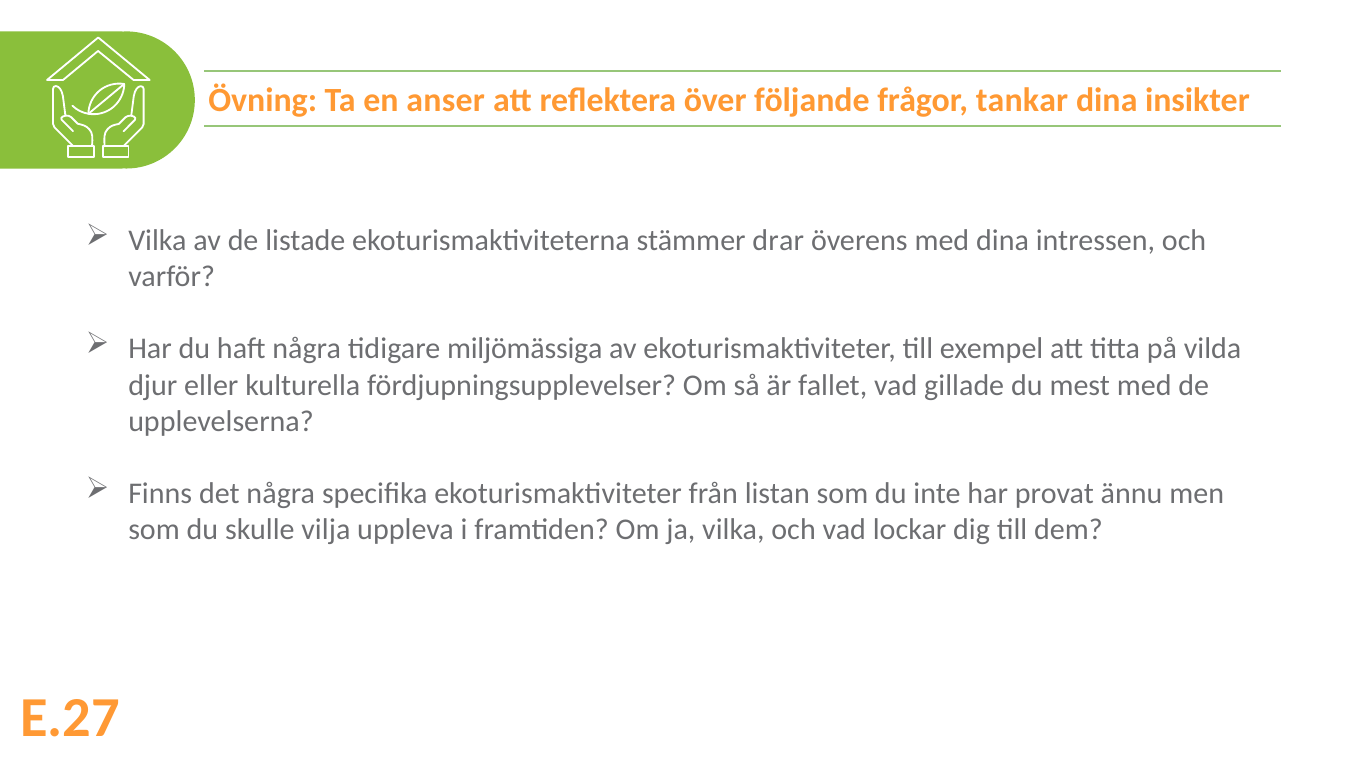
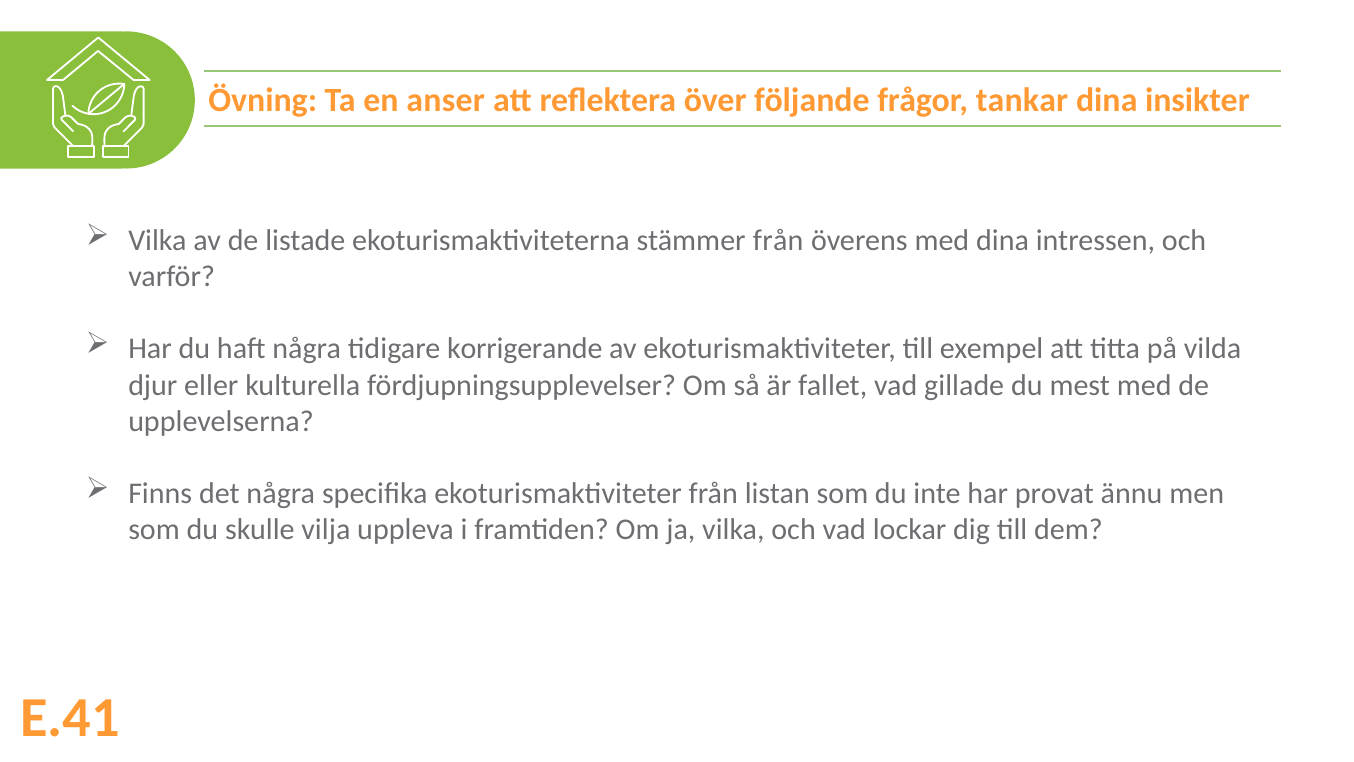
stämmer drar: drar -> från
miljömässiga: miljömässiga -> korrigerande
E.27: E.27 -> E.41
